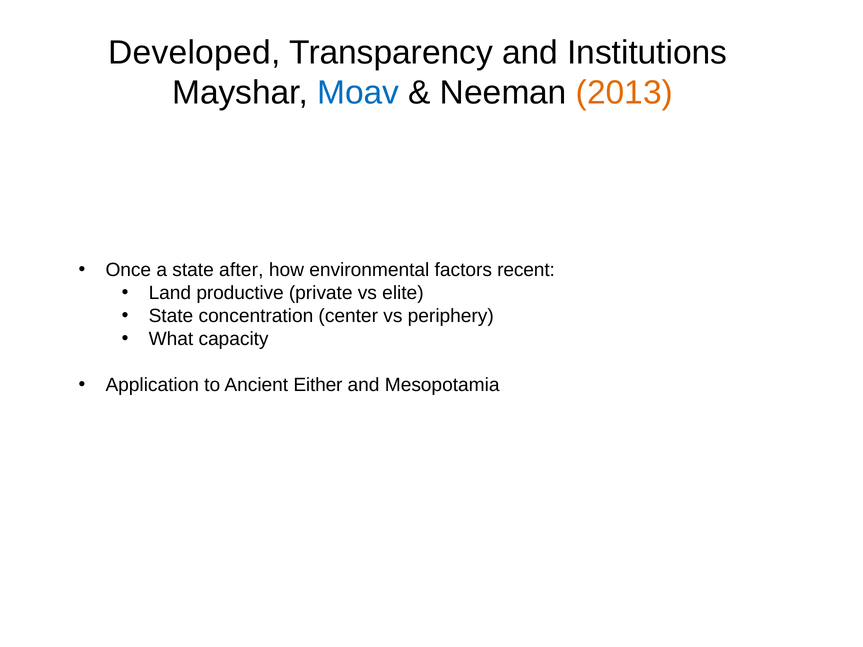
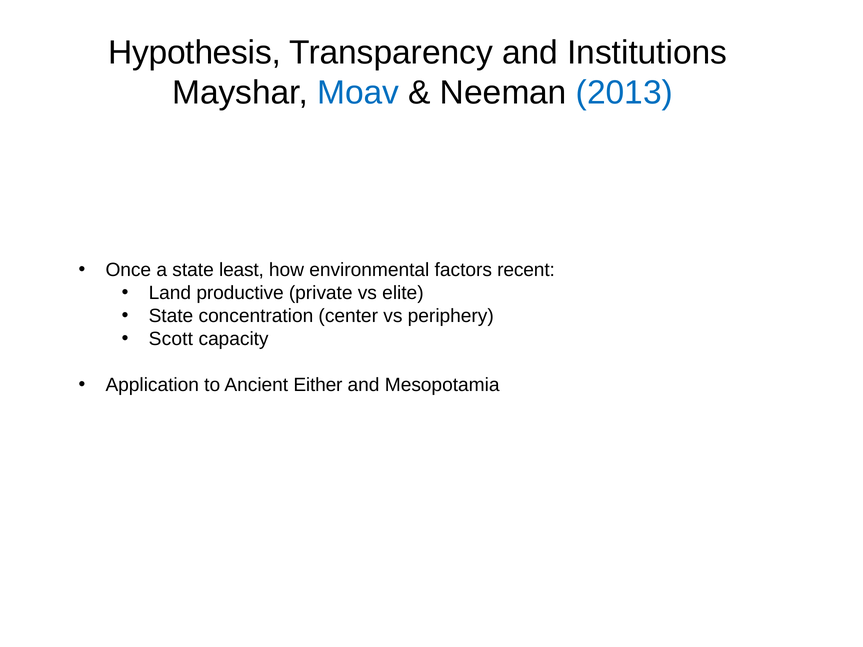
Developed: Developed -> Hypothesis
2013 colour: orange -> blue
after: after -> least
What: What -> Scott
